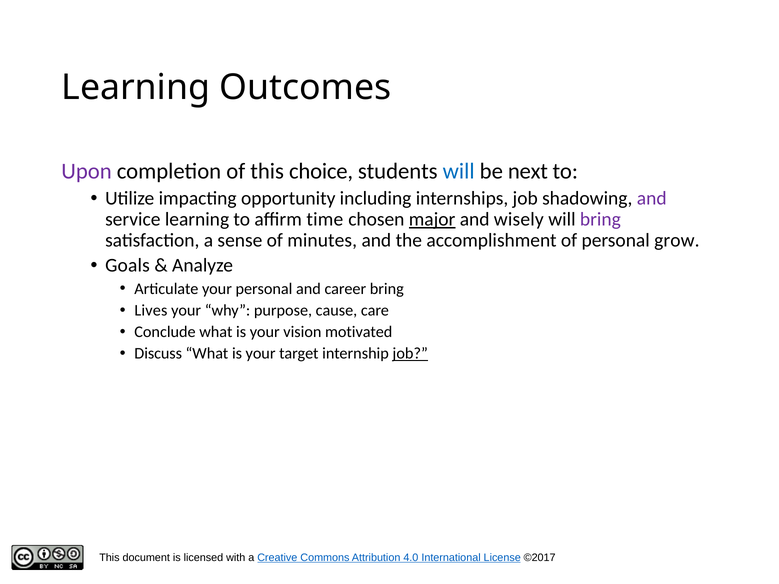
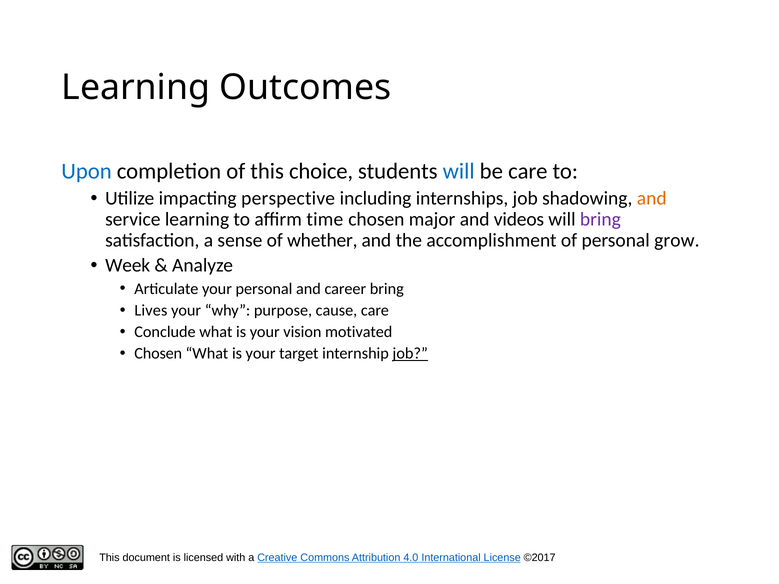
Upon colour: purple -> blue
be next: next -> care
opportunity: opportunity -> perspective
and at (652, 198) colour: purple -> orange
major underline: present -> none
wisely: wisely -> videos
minutes: minutes -> whether
Goals: Goals -> Week
Discuss at (158, 354): Discuss -> Chosen
